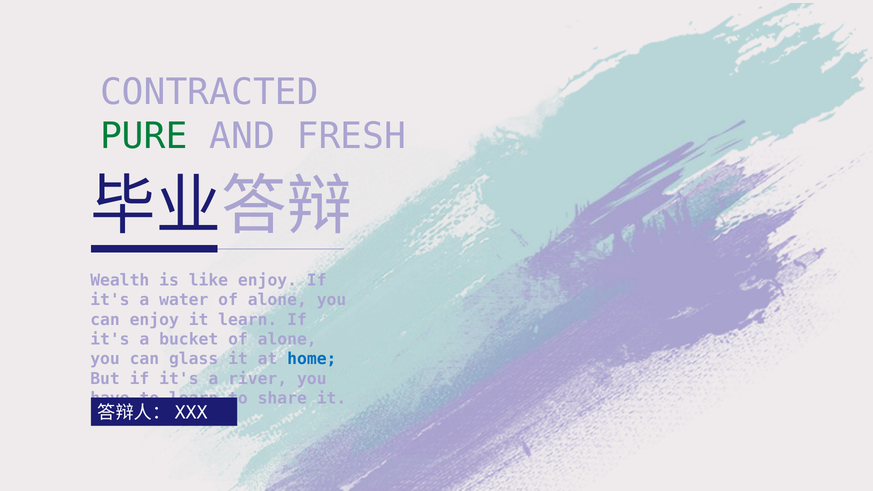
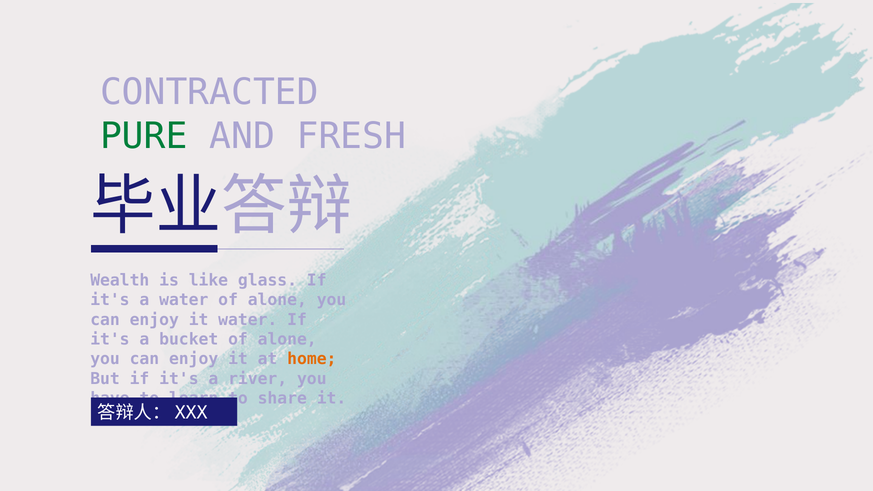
like enjoy: enjoy -> glass
it learn: learn -> water
glass at (194, 359): glass -> enjoy
home colour: blue -> orange
